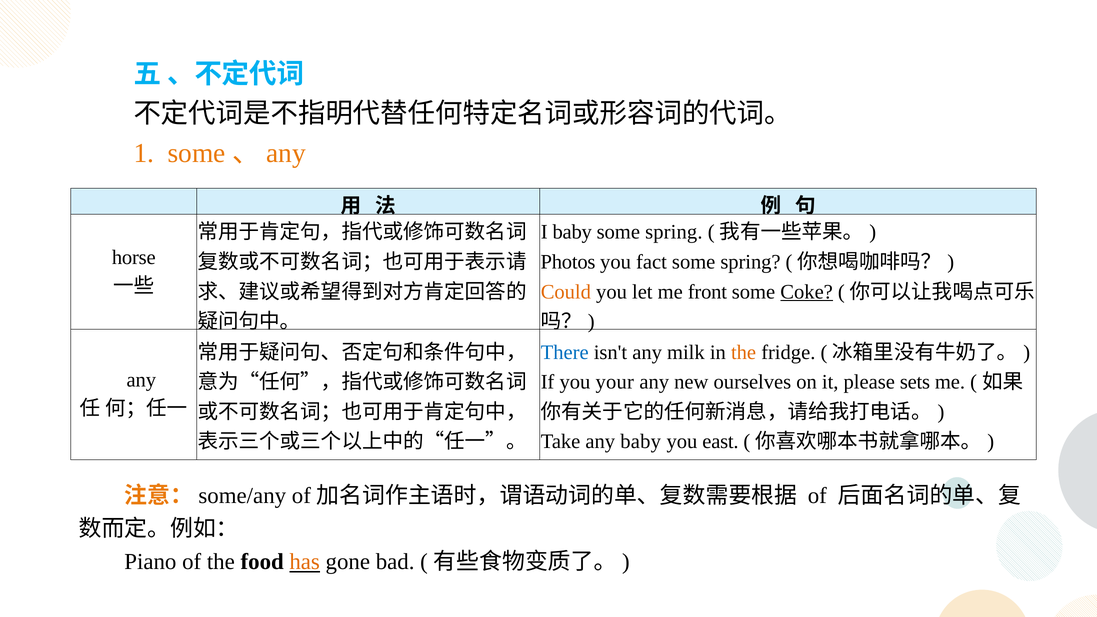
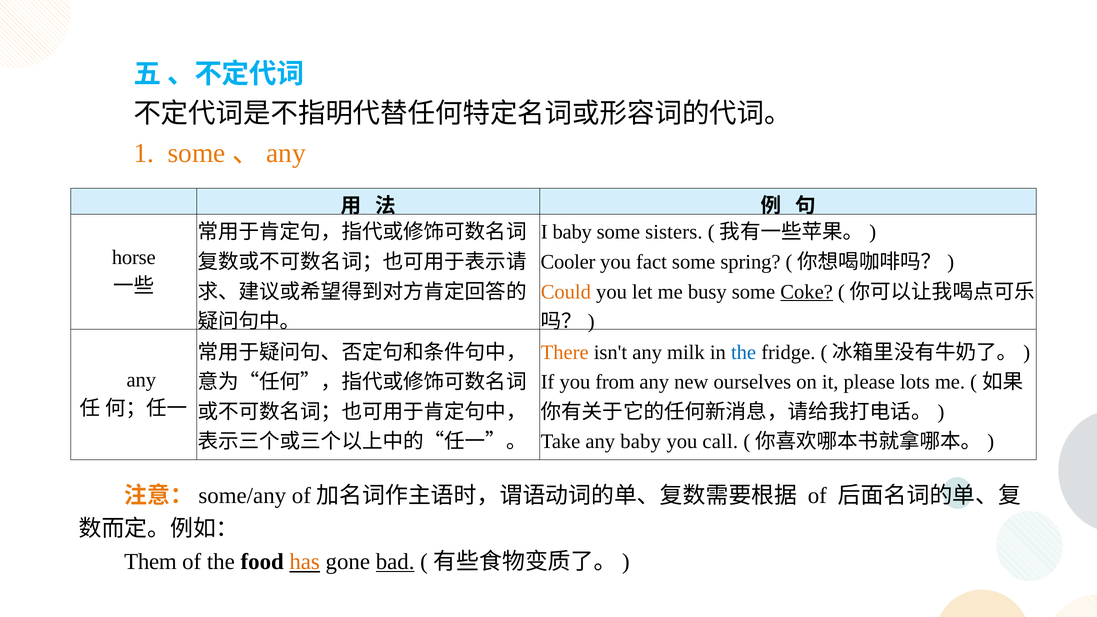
spring at (674, 232): spring -> sisters
Photos: Photos -> Cooler
front: front -> busy
There colour: blue -> orange
the at (744, 352) colour: orange -> blue
your: your -> from
sets: sets -> lots
east: east -> call
Piano: Piano -> Them
bad underline: none -> present
